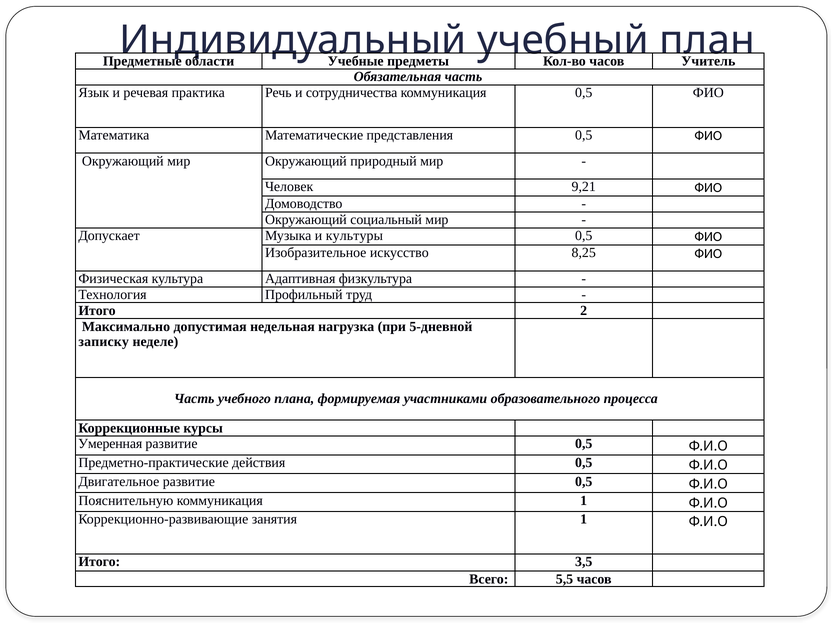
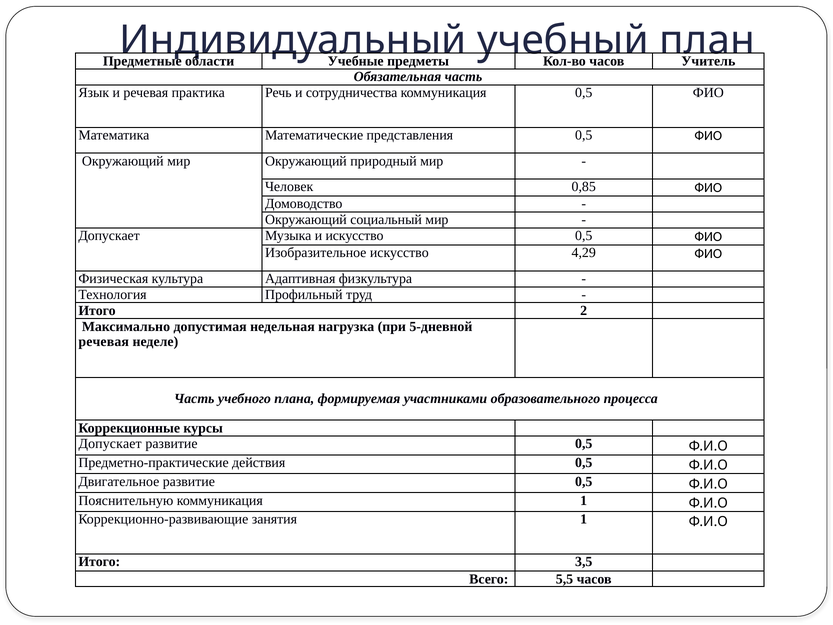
9,21: 9,21 -> 0,85
и культуры: культуры -> искусство
8,25: 8,25 -> 4,29
записку at (104, 342): записку -> речевая
Умеренная at (110, 443): Умеренная -> Допускает
